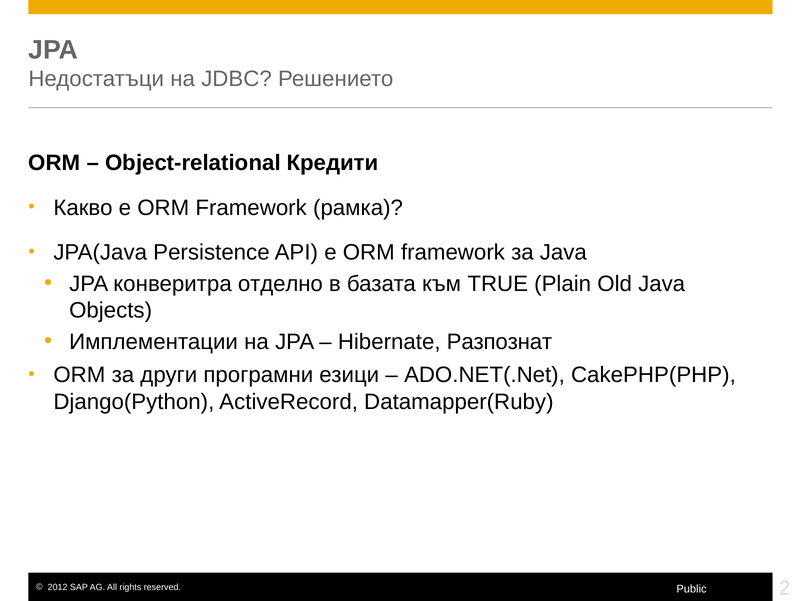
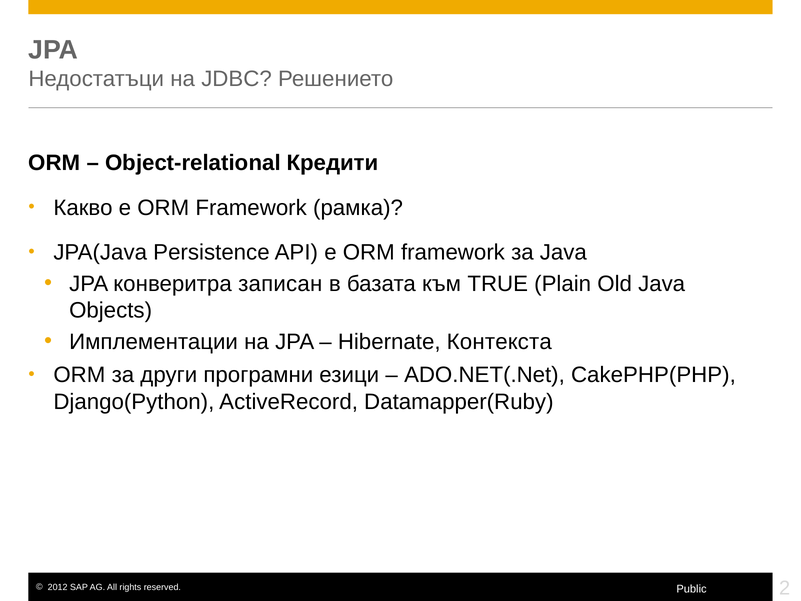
отделно: отделно -> записан
Разпознат: Разпознат -> Контекста
